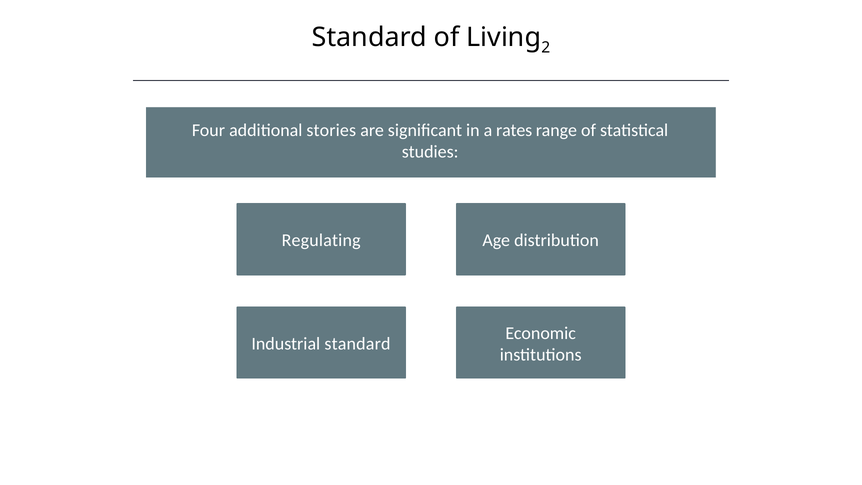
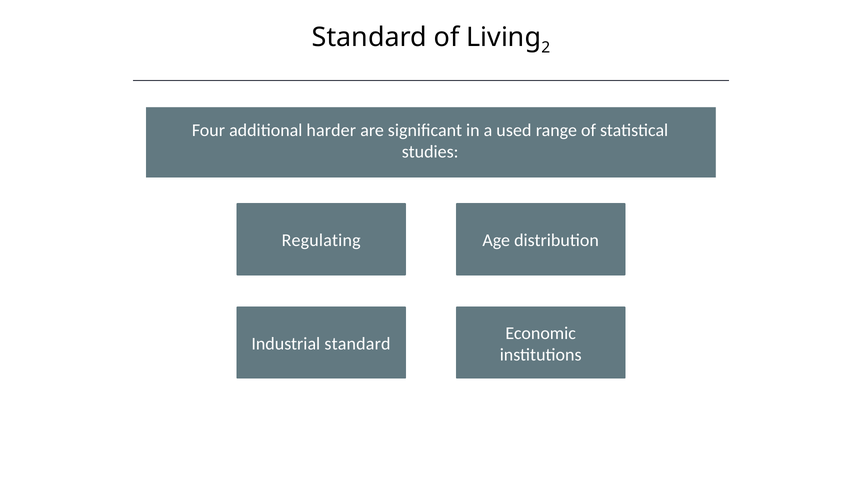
stories: stories -> harder
rates: rates -> used
